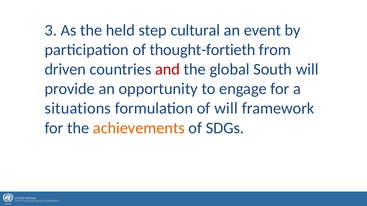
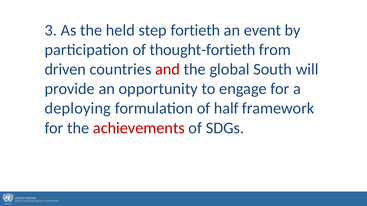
cultural: cultural -> fortieth
situations: situations -> deploying
of will: will -> half
achievements colour: orange -> red
